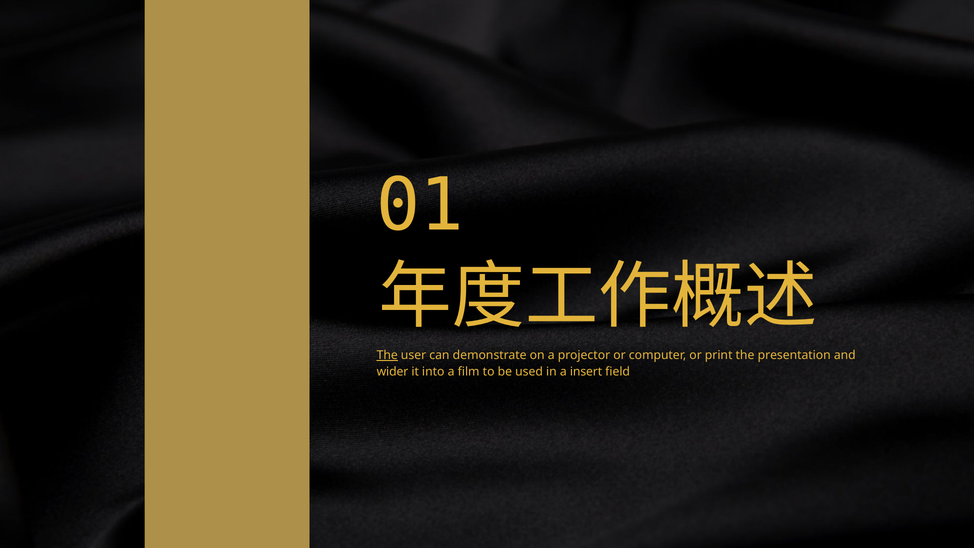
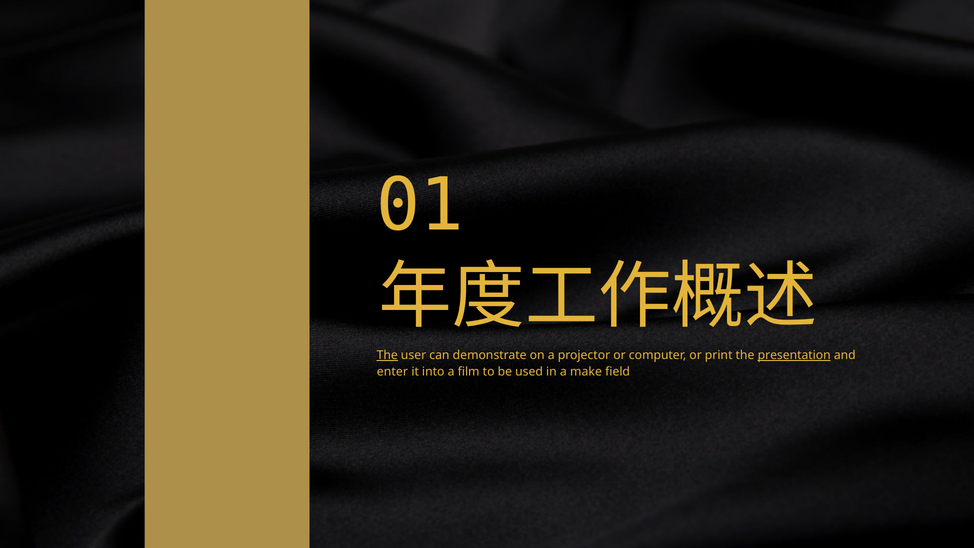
presentation underline: none -> present
wider: wider -> enter
insert: insert -> make
